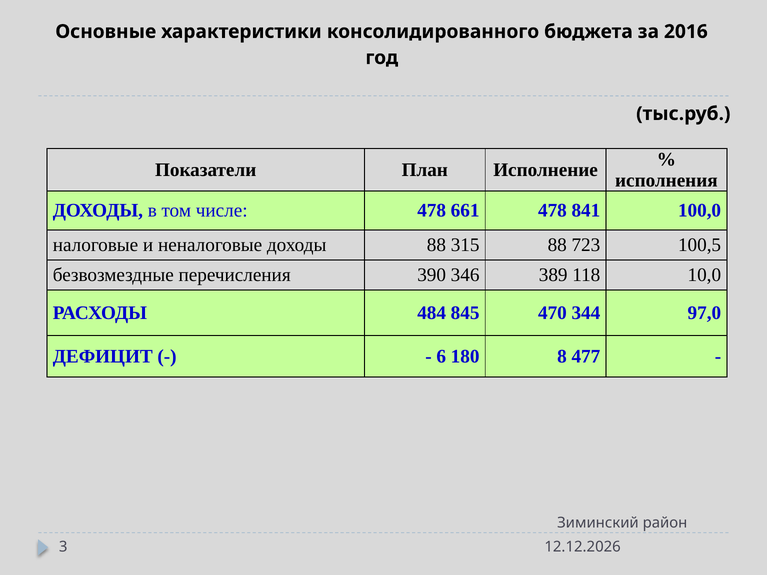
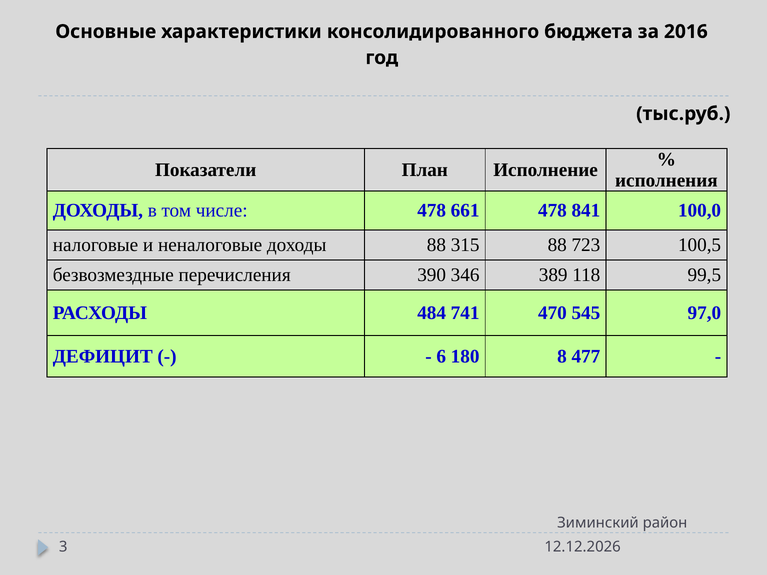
10,0: 10,0 -> 99,5
845: 845 -> 741
344: 344 -> 545
